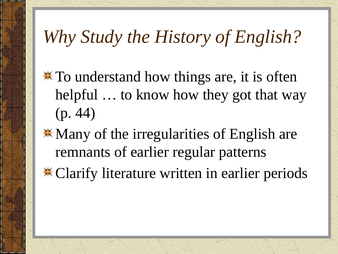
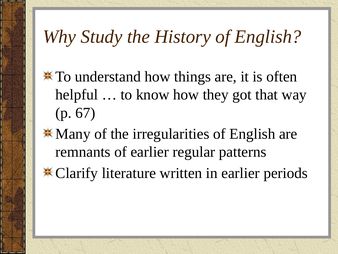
44: 44 -> 67
